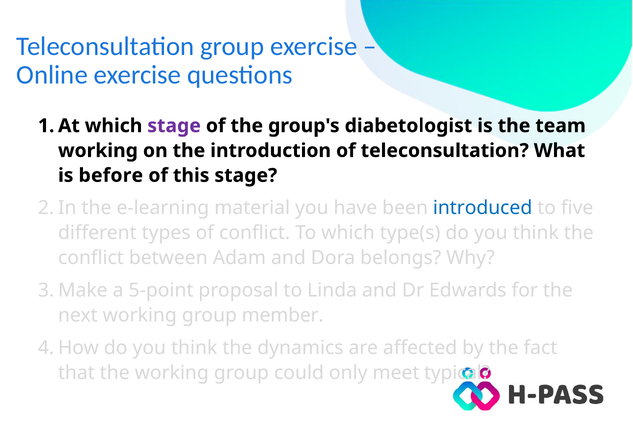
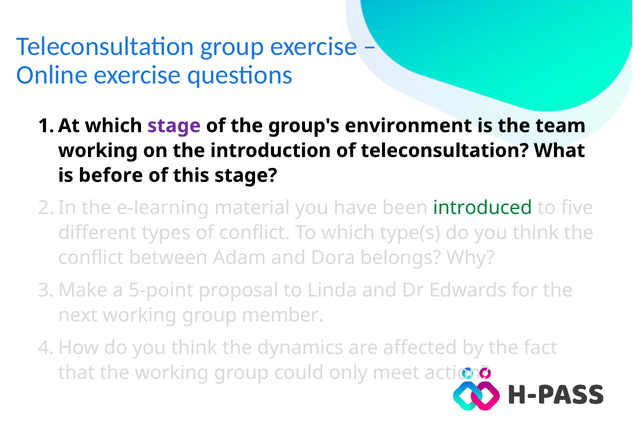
diabetologist: diabetologist -> environment
introduced colour: blue -> green
typical: typical -> action
